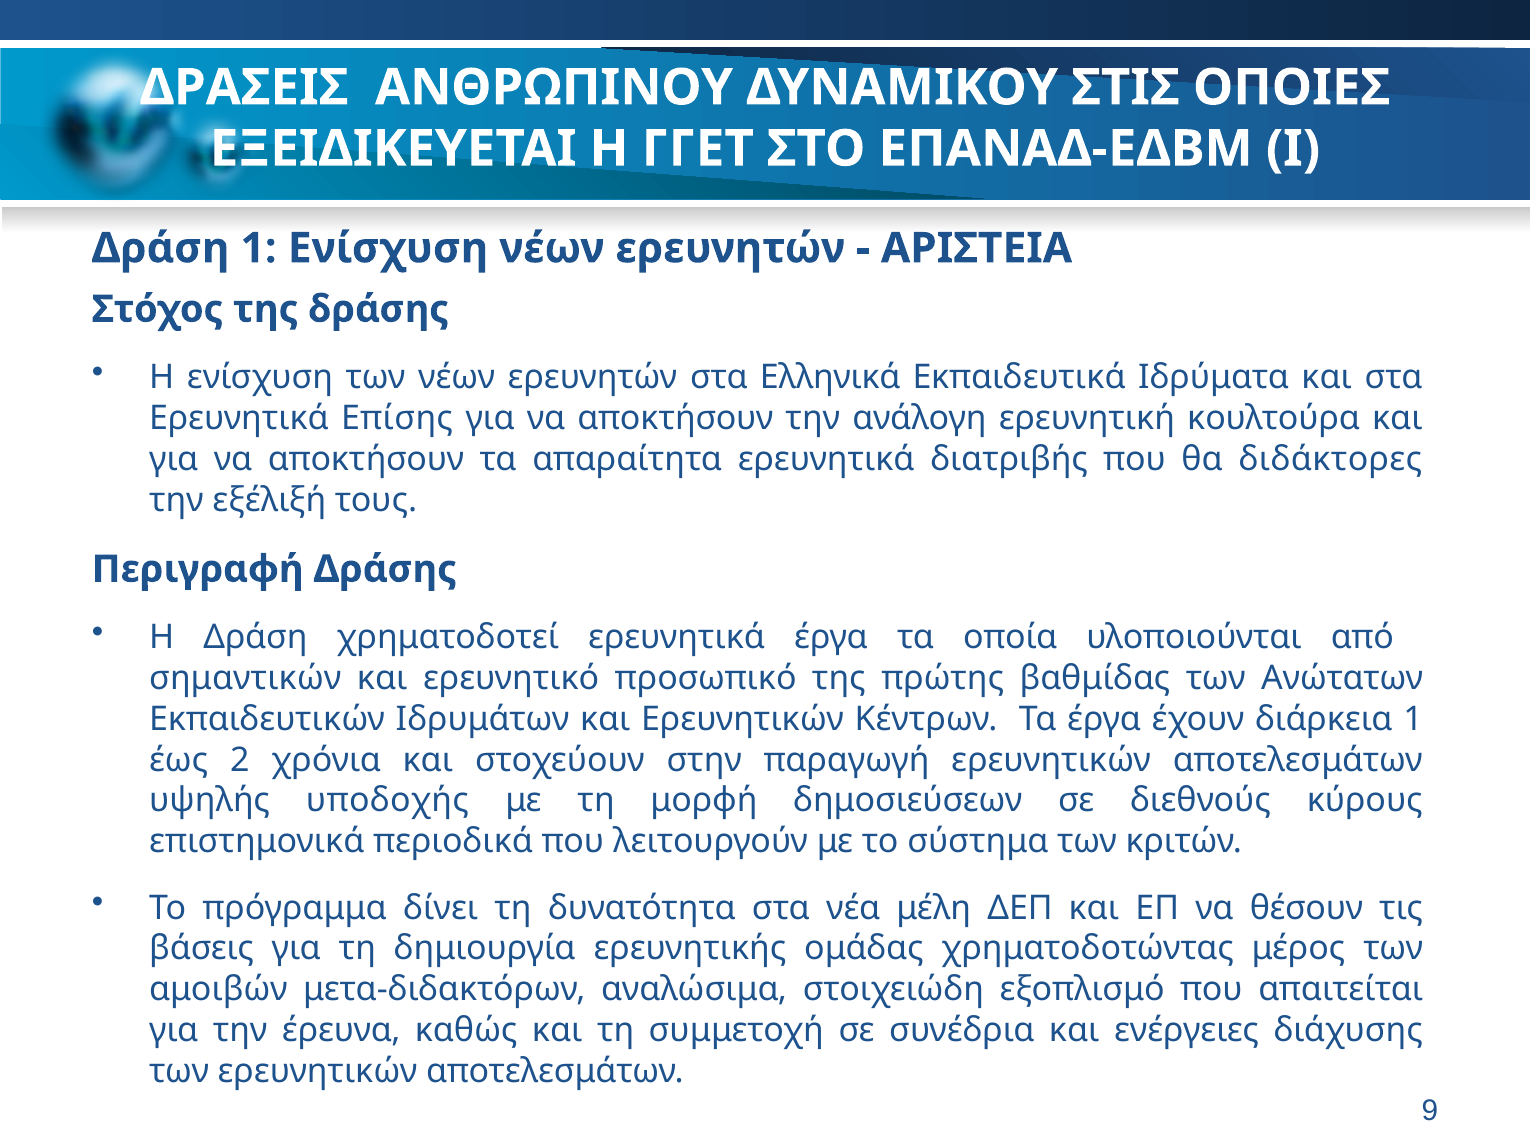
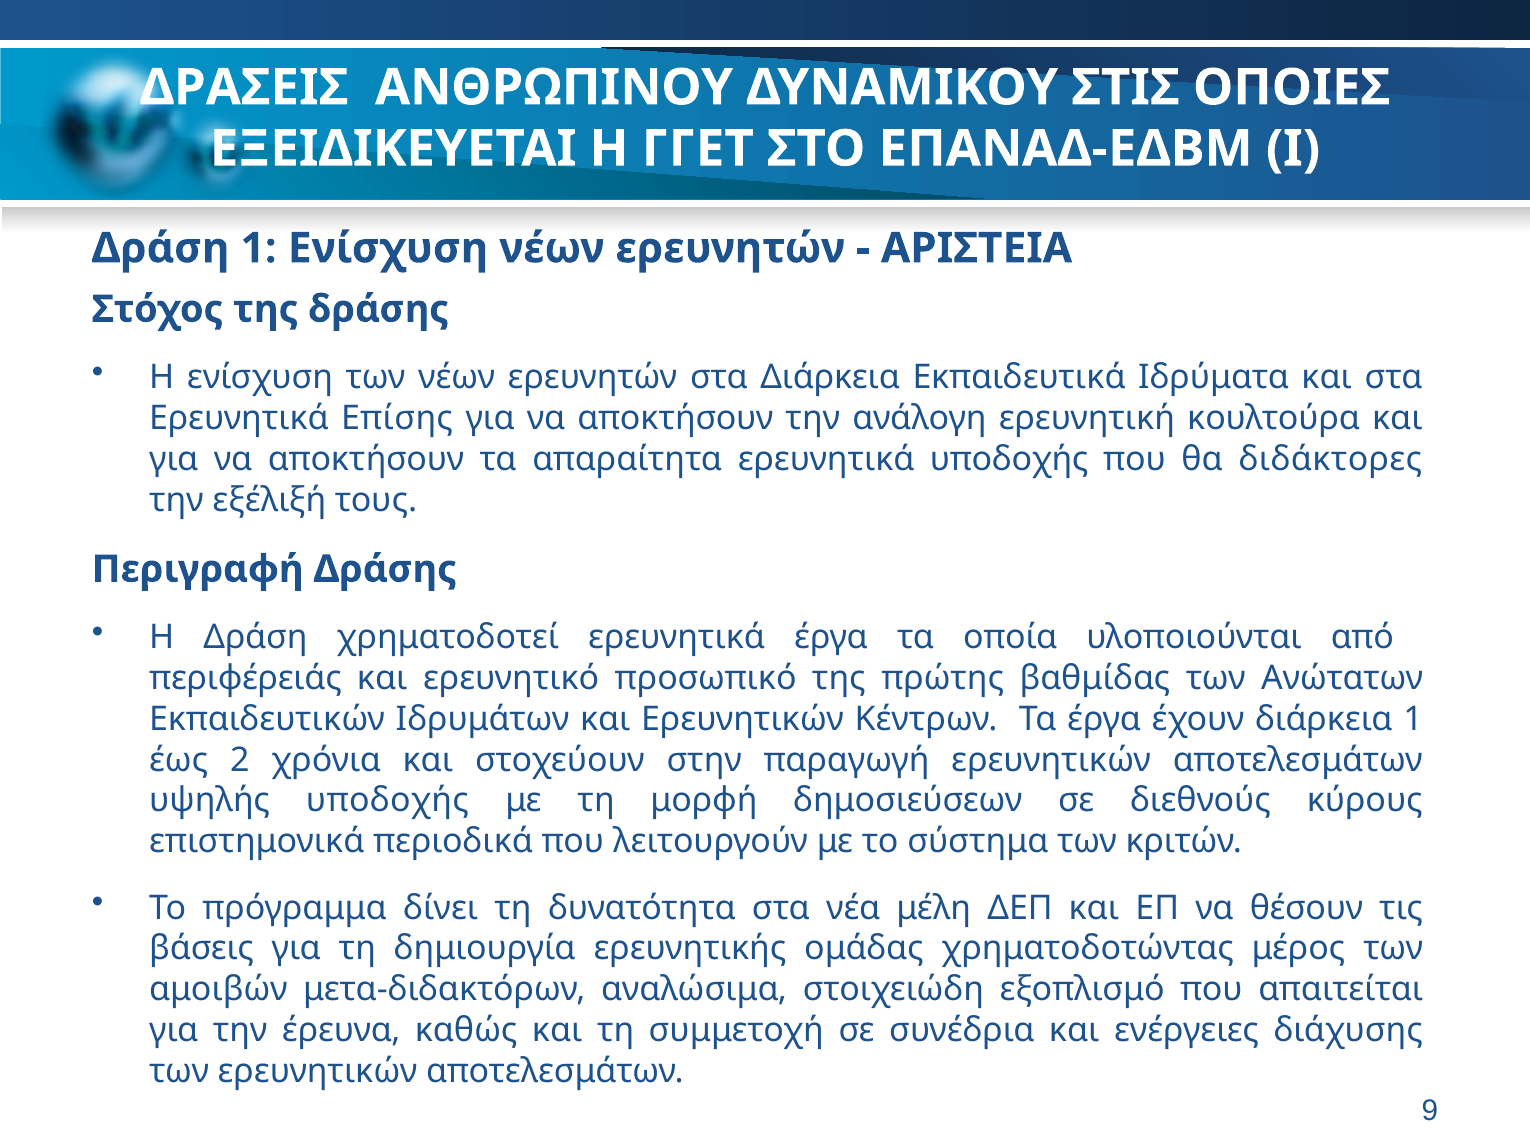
στα Ελληνικά: Ελληνικά -> Διάρκεια
ερευνητικά διατριβής: διατριβής -> υποδοχής
σημαντικών: σημαντικών -> περιφέρειάς
